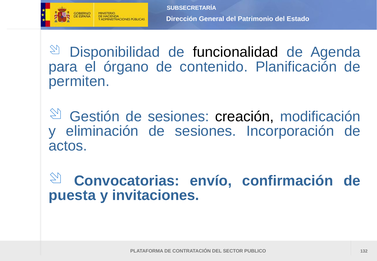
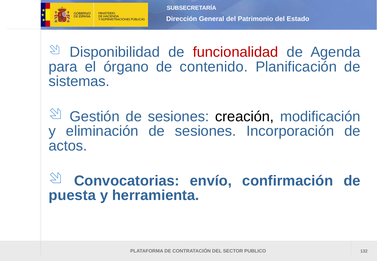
funcionalidad colour: black -> red
permiten: permiten -> sistemas
invitaciones: invitaciones -> herramienta
